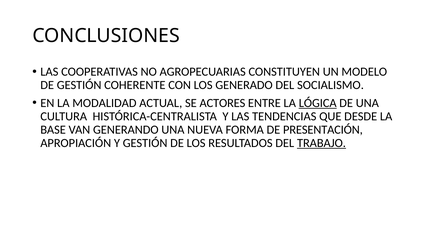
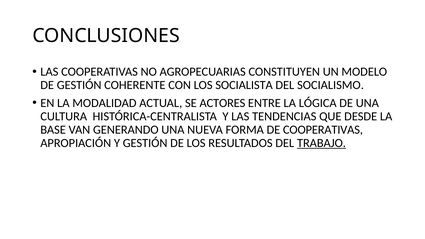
GENERADO: GENERADO -> SOCIALISTA
LÓGICA underline: present -> none
DE PRESENTACIÓN: PRESENTACIÓN -> COOPERATIVAS
